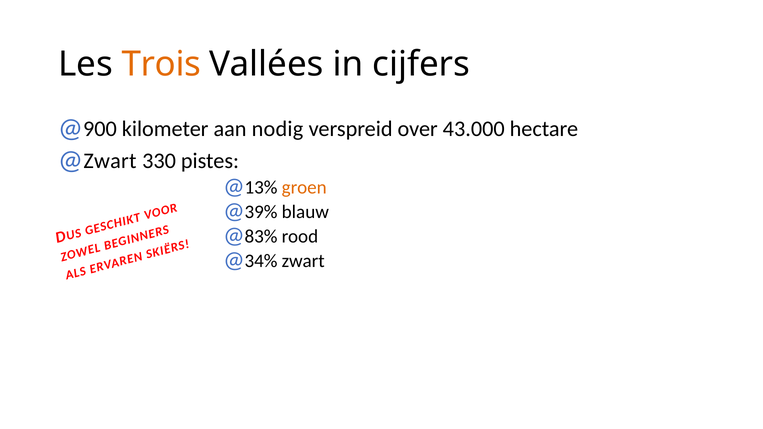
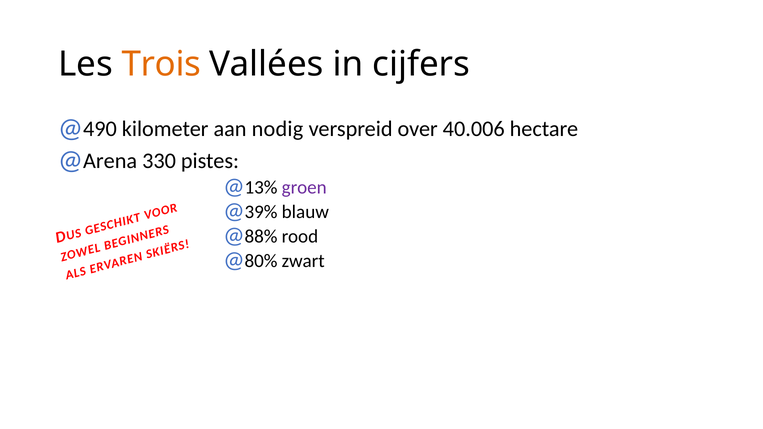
900: 900 -> 490
43.000: 43.000 -> 40.006
Zwart at (110, 161): Zwart -> Arena
groen colour: orange -> purple
83%: 83% -> 88%
34%: 34% -> 80%
